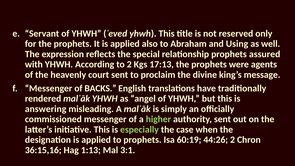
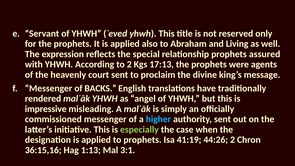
Using: Using -> Living
answering: answering -> impressive
higher colour: light green -> light blue
60:19: 60:19 -> 41:19
